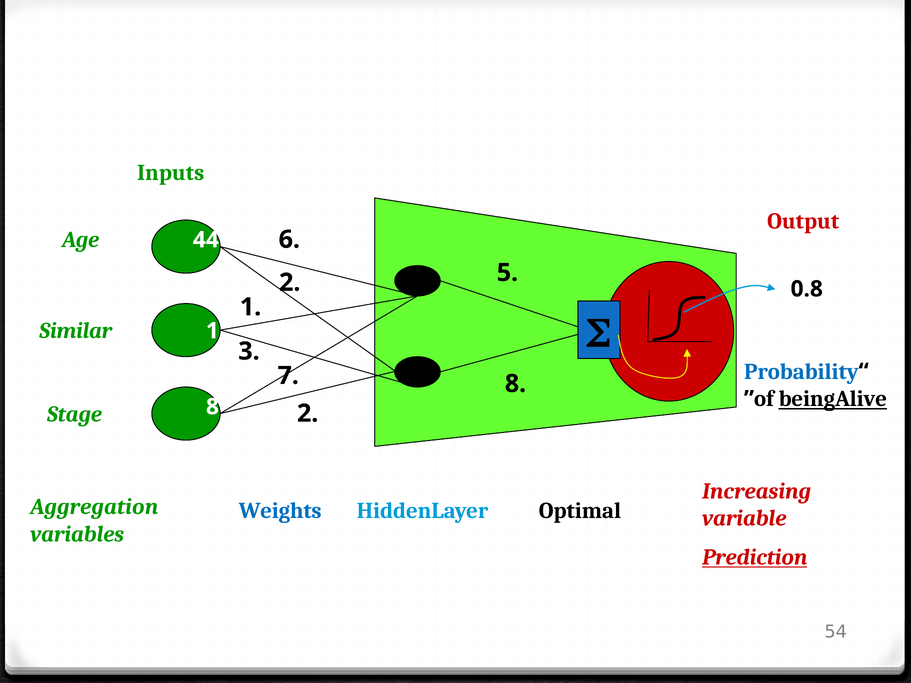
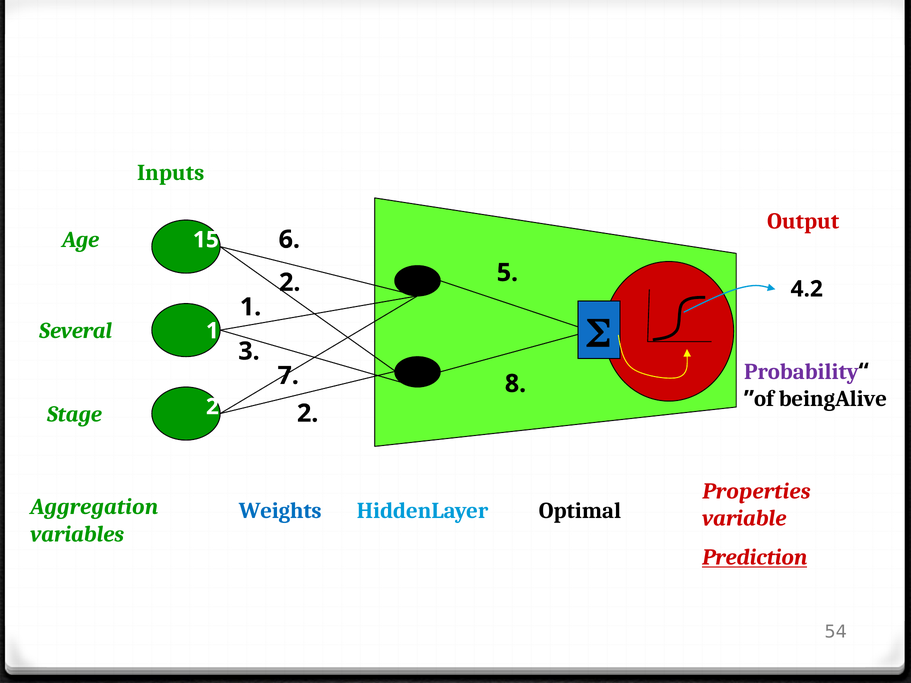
44: 44 -> 15
0.8: 0.8 -> 4.2
Similar: Similar -> Several
Probability colour: blue -> purple
beingAlive underline: present -> none
Stage 8: 8 -> 2
Increasing: Increasing -> Properties
